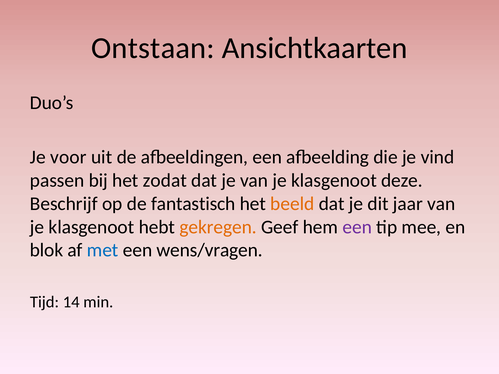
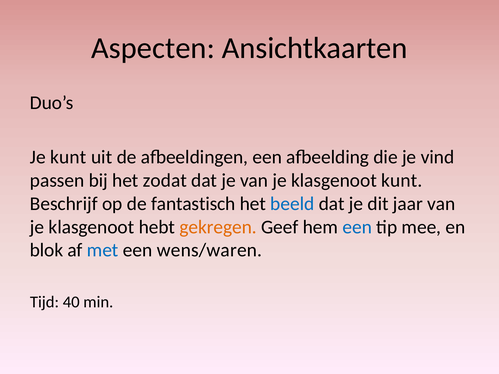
Ontstaan: Ontstaan -> Aspecten
Je voor: voor -> kunt
klasgenoot deze: deze -> kunt
beeld colour: orange -> blue
een at (357, 227) colour: purple -> blue
wens/vragen: wens/vragen -> wens/waren
14: 14 -> 40
